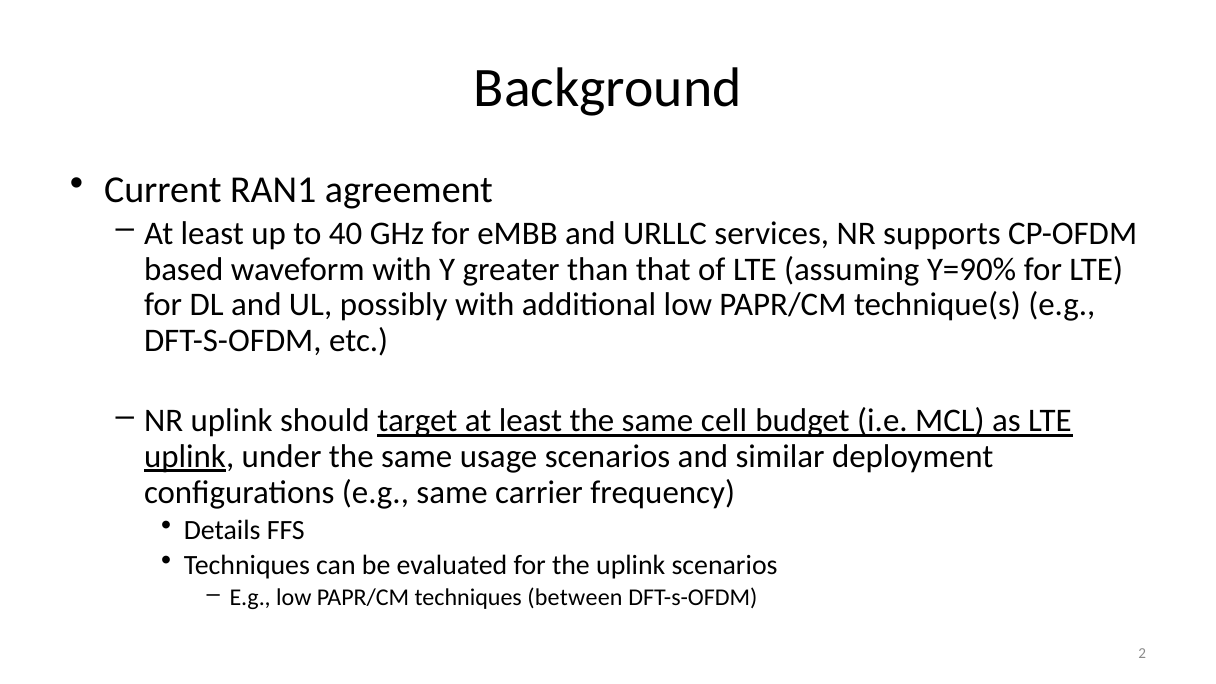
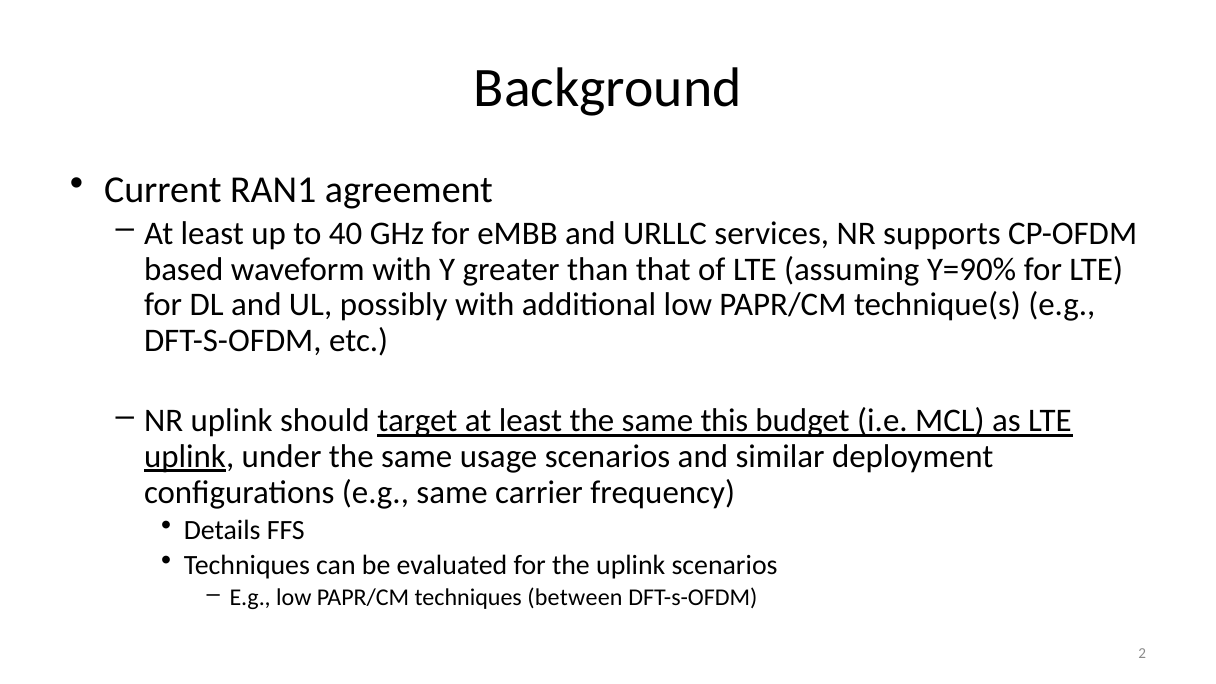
cell: cell -> this
